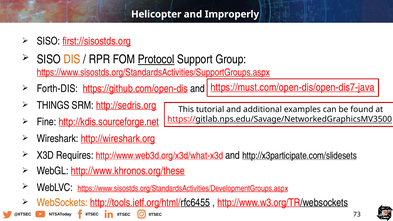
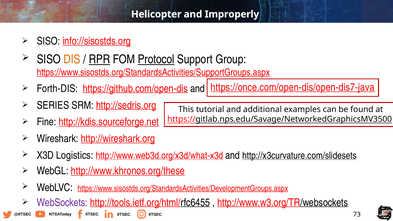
first://sisostds.org: first://sisostds.org -> info://sisostds.org
RPR underline: none -> present
https://must.com/open-dis/open-dis7-java: https://must.com/open-dis/open-dis7-java -> https://once.com/open-dis/open-dis7-java
THINGS: THINGS -> SERIES
Requires: Requires -> Logistics
http://x3participate.com/slidesets: http://x3participate.com/slidesets -> http://x3curvature.com/slidesets
WebSockets colour: orange -> purple
